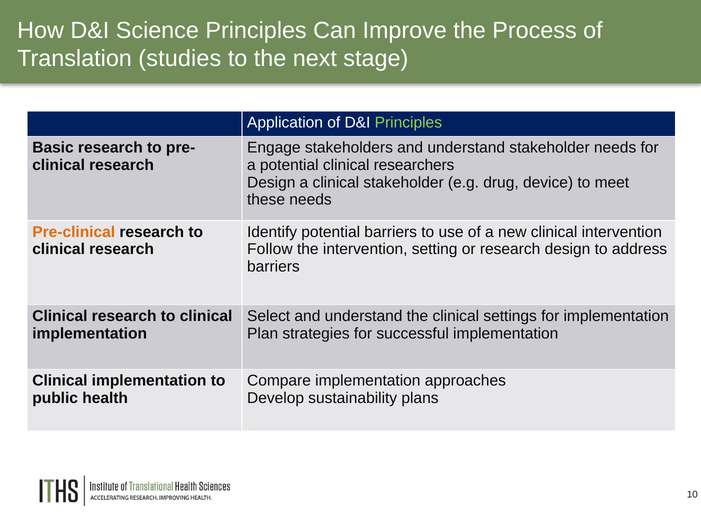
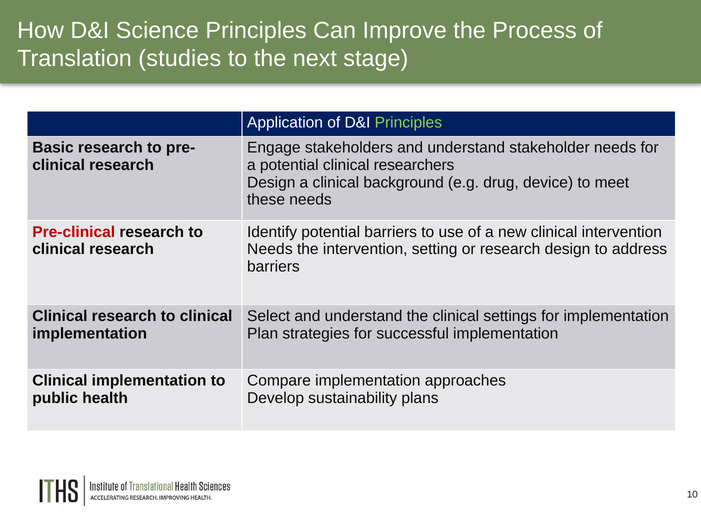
clinical stakeholder: stakeholder -> background
Pre-clinical colour: orange -> red
Follow at (270, 249): Follow -> Needs
